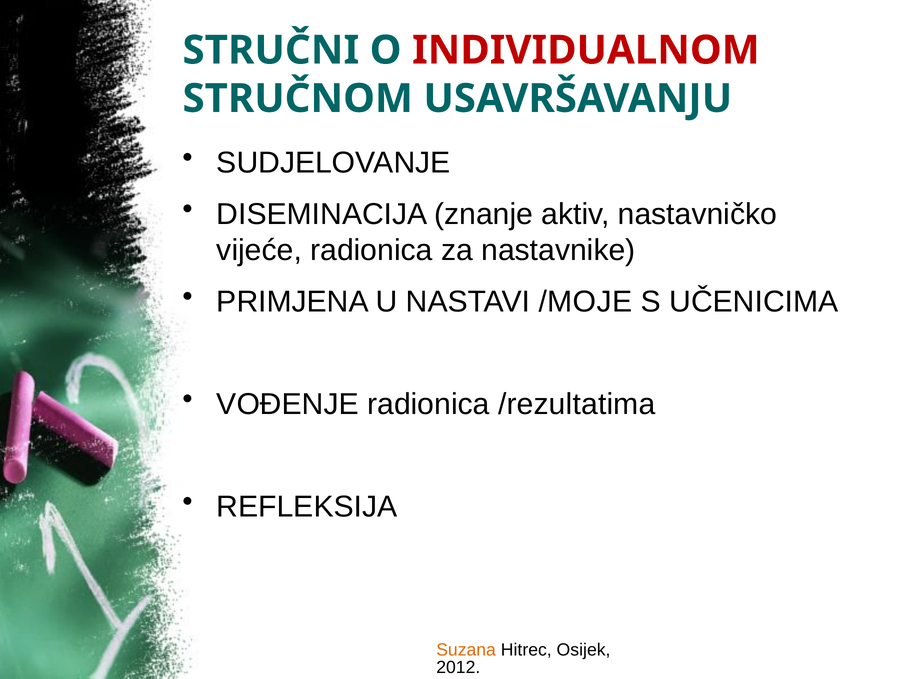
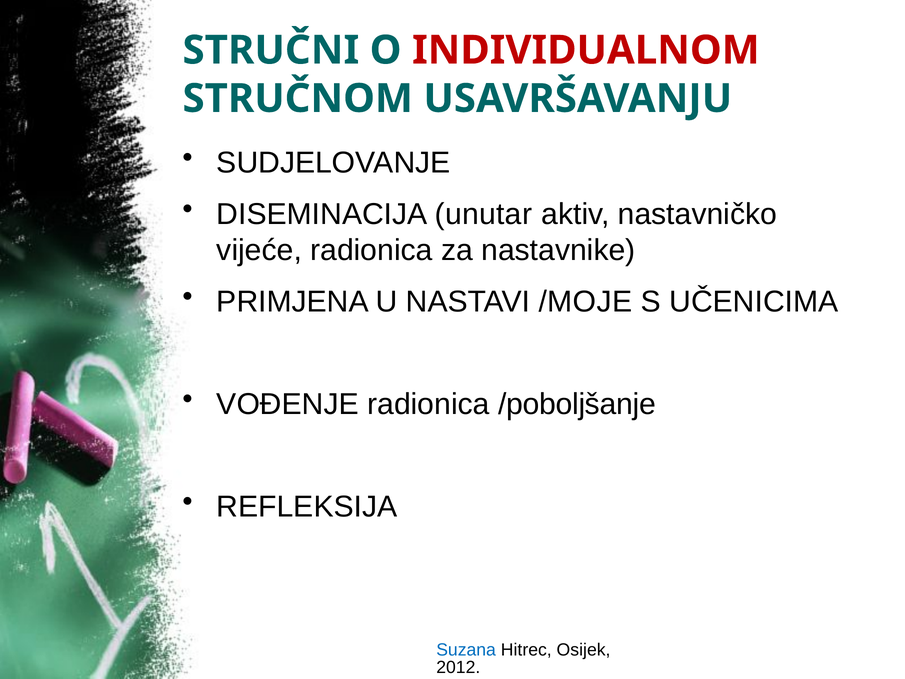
znanje: znanje -> unutar
/rezultatima: /rezultatima -> /poboljšanje
Suzana colour: orange -> blue
